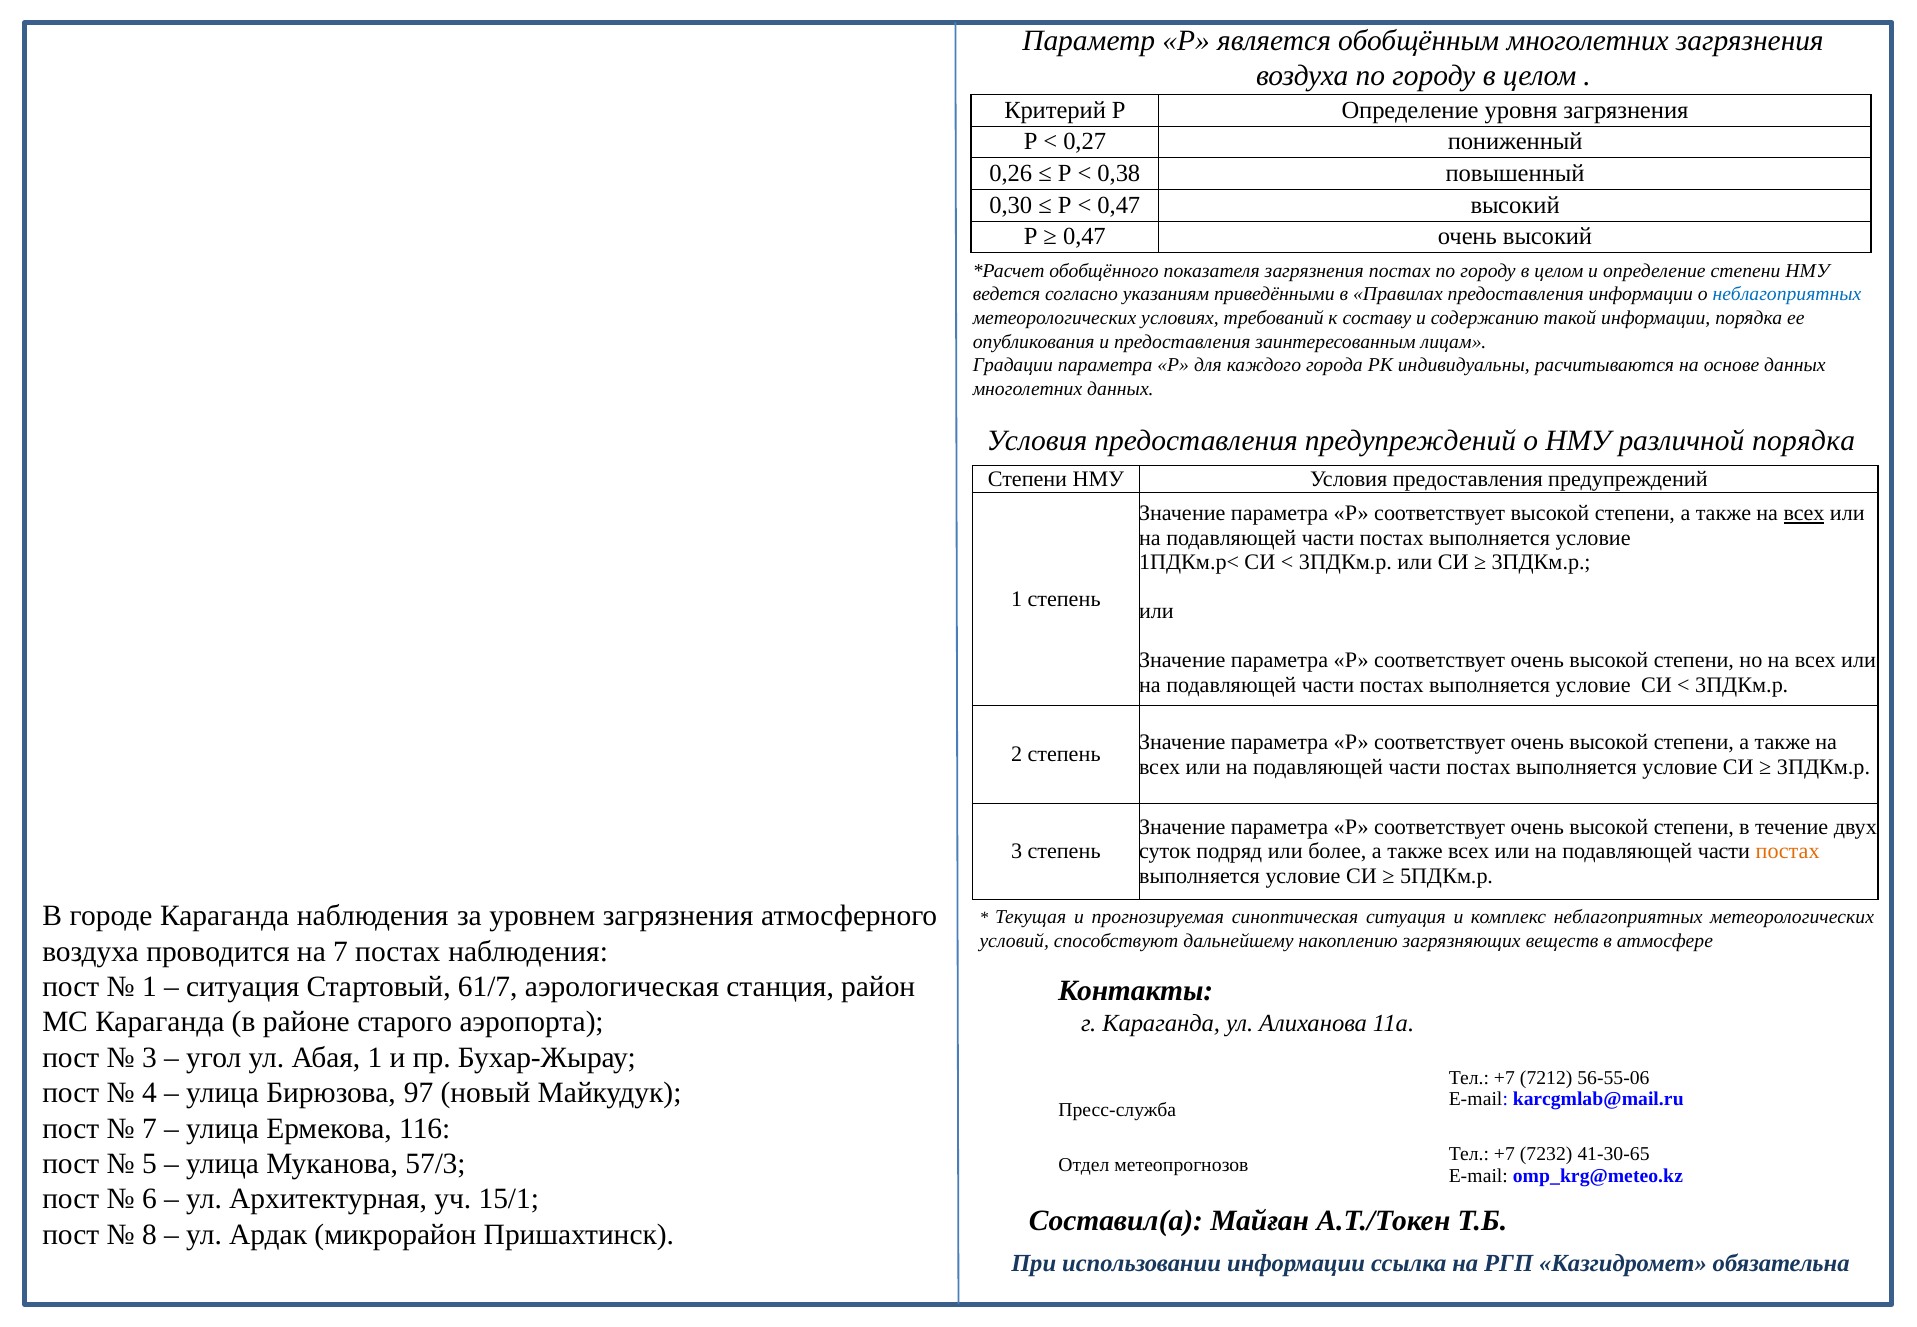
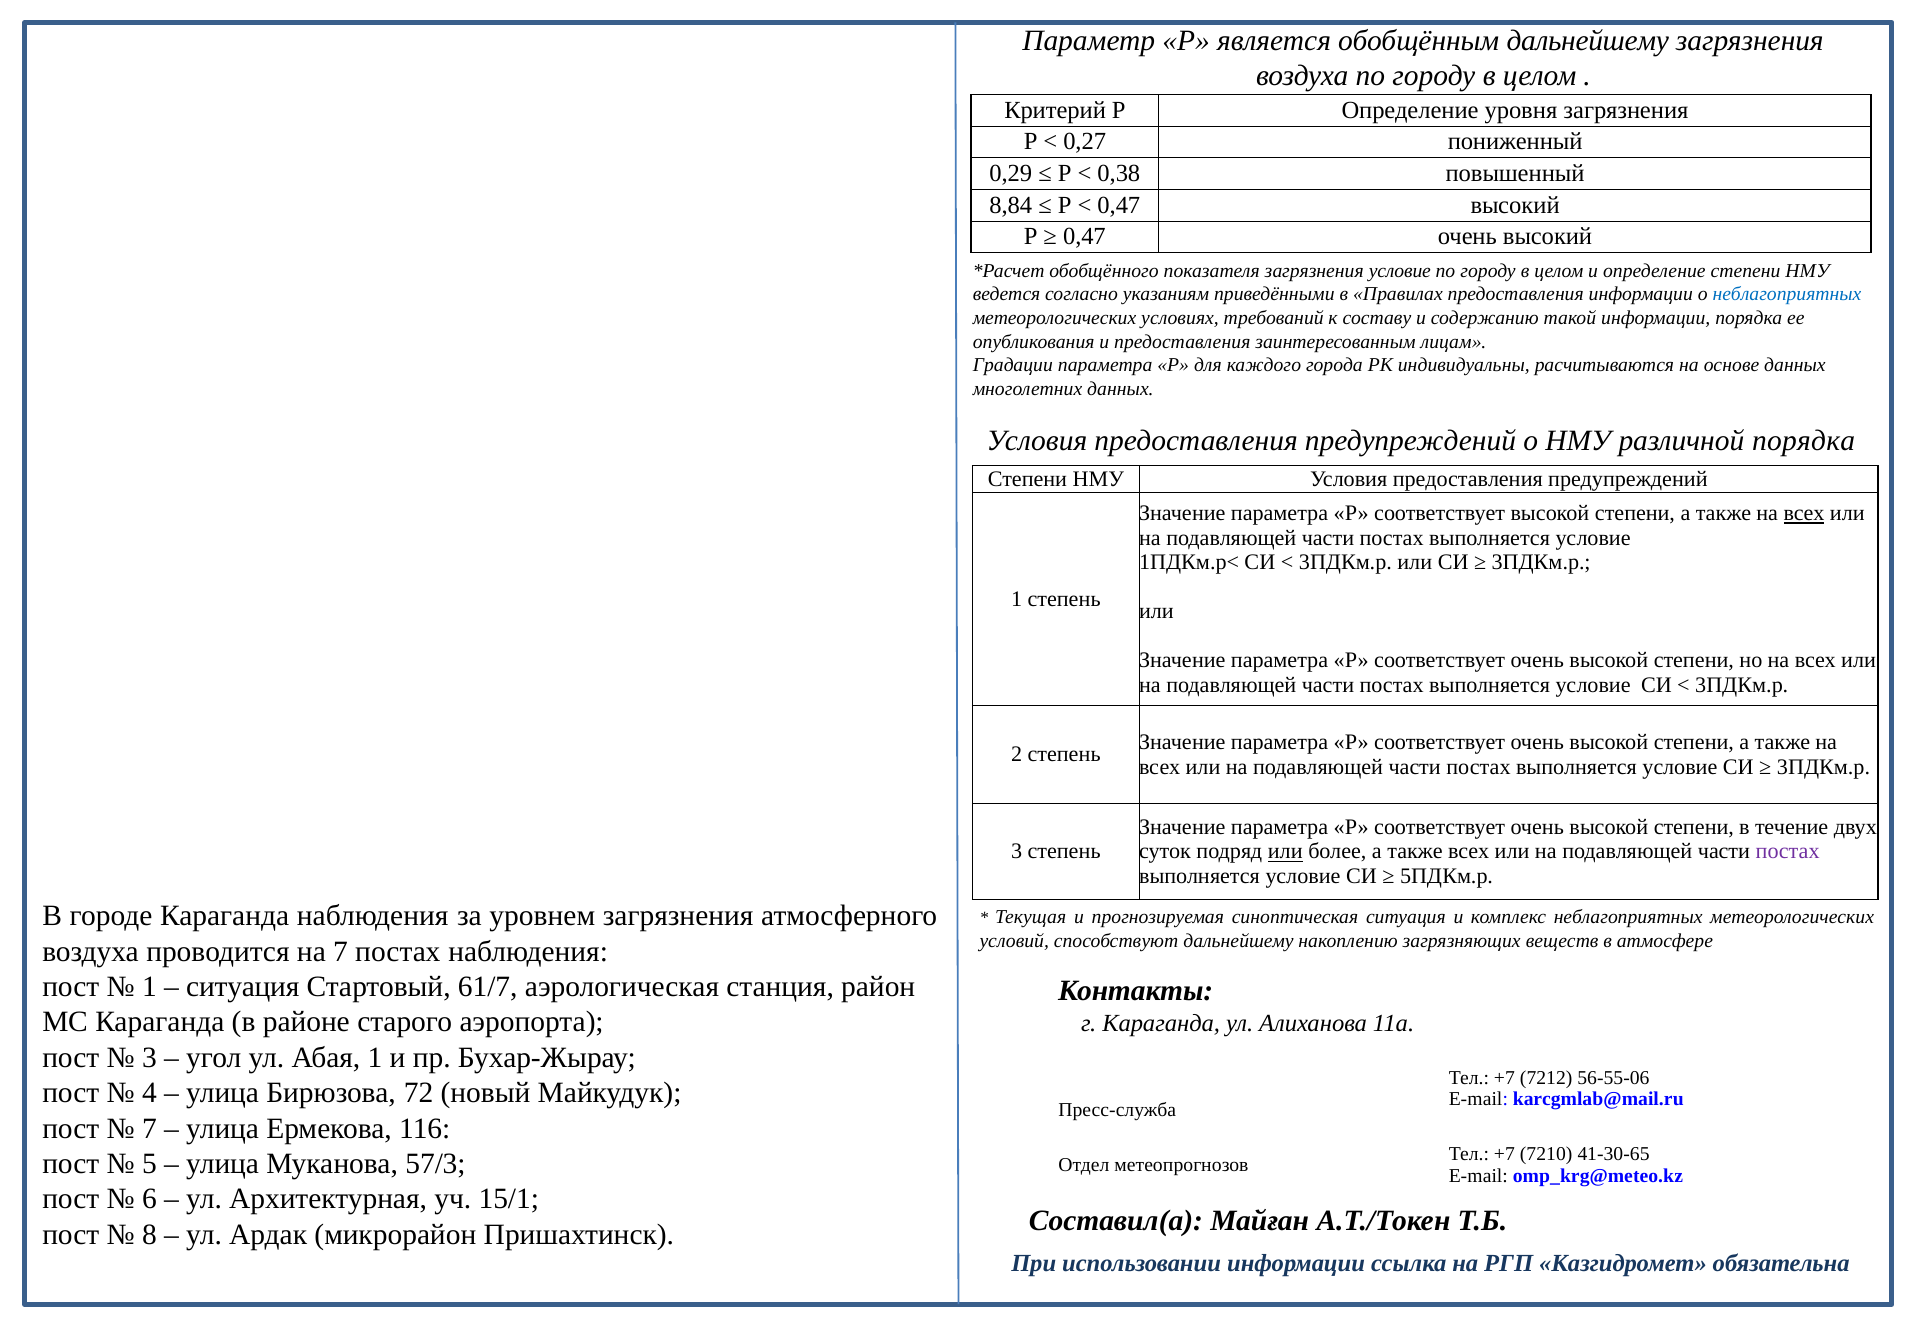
обобщённым многолетних: многолетних -> дальнейшему
0,26: 0,26 -> 0,29
0,30: 0,30 -> 8,84
загрязнения постах: постах -> условие
или at (1285, 852) underline: none -> present
постах at (1788, 852) colour: orange -> purple
97: 97 -> 72
7232: 7232 -> 7210
